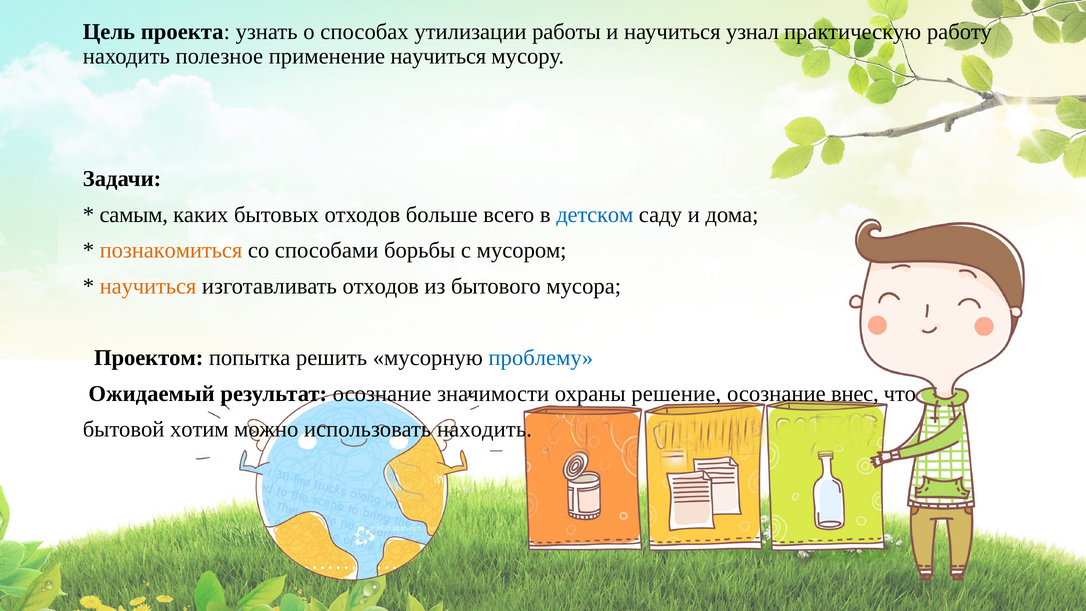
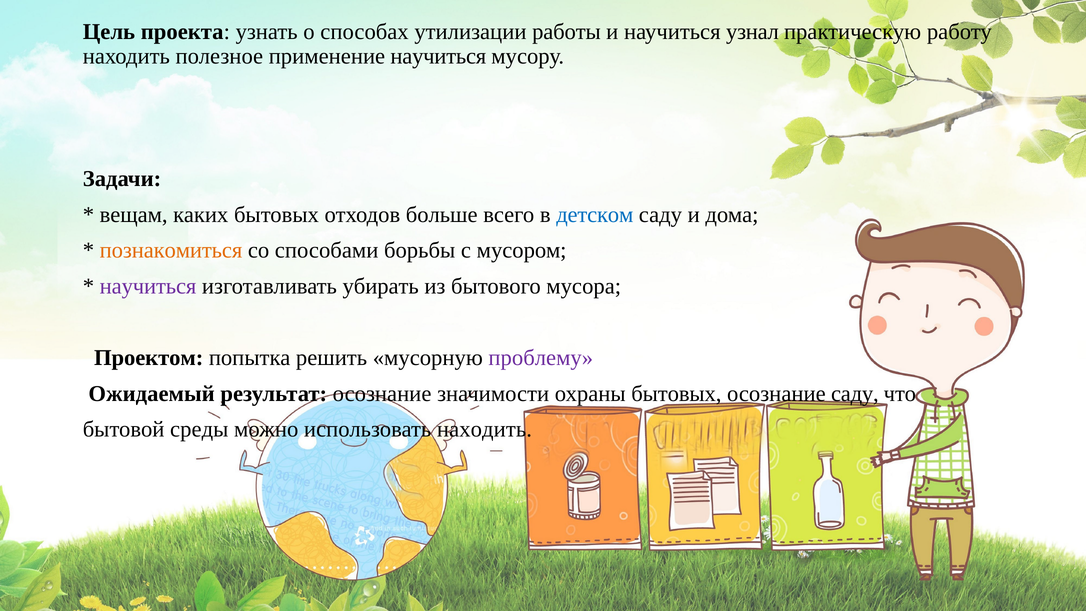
самым: самым -> вещам
научиться at (148, 286) colour: orange -> purple
изготавливать отходов: отходов -> убирать
проблему colour: blue -> purple
охраны решение: решение -> бытовых
осознание внес: внес -> саду
хотим: хотим -> среды
